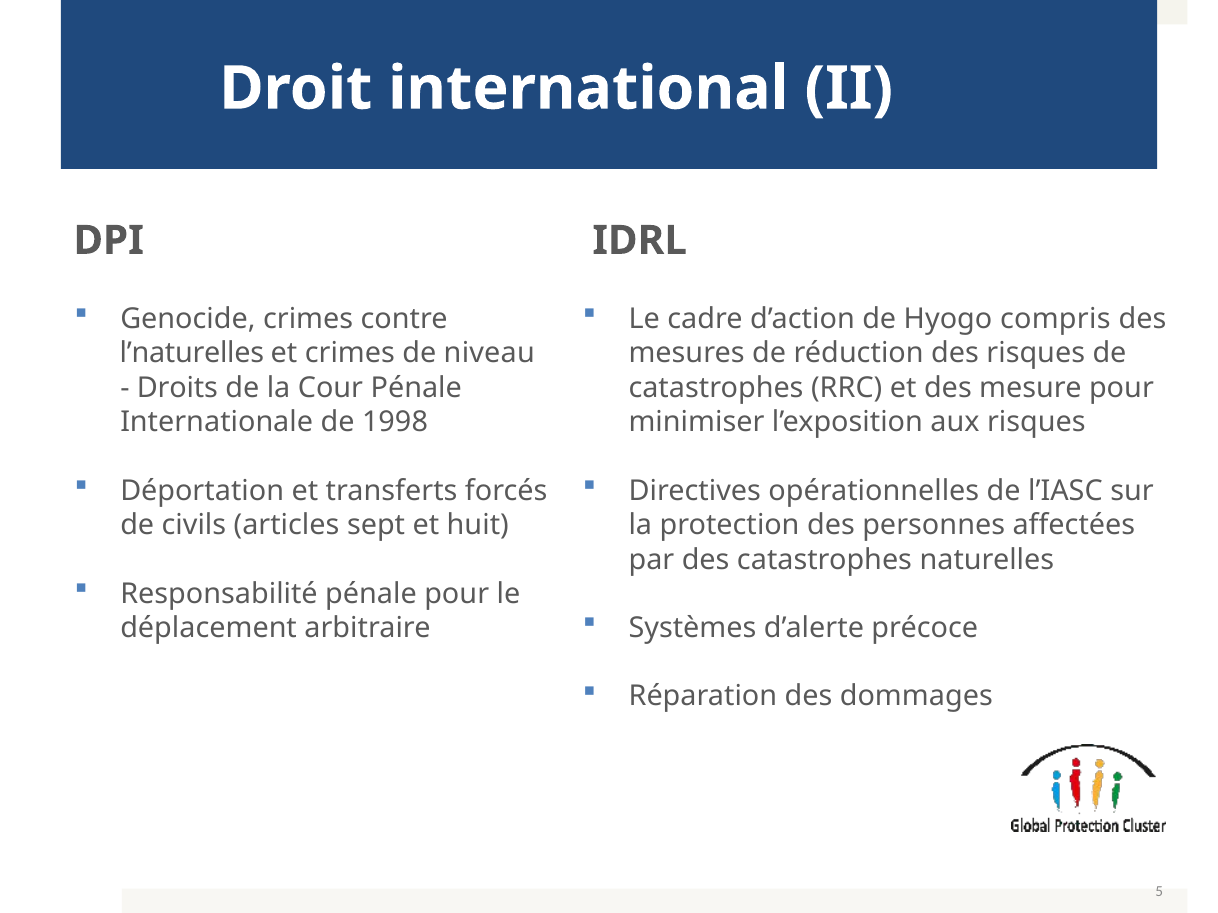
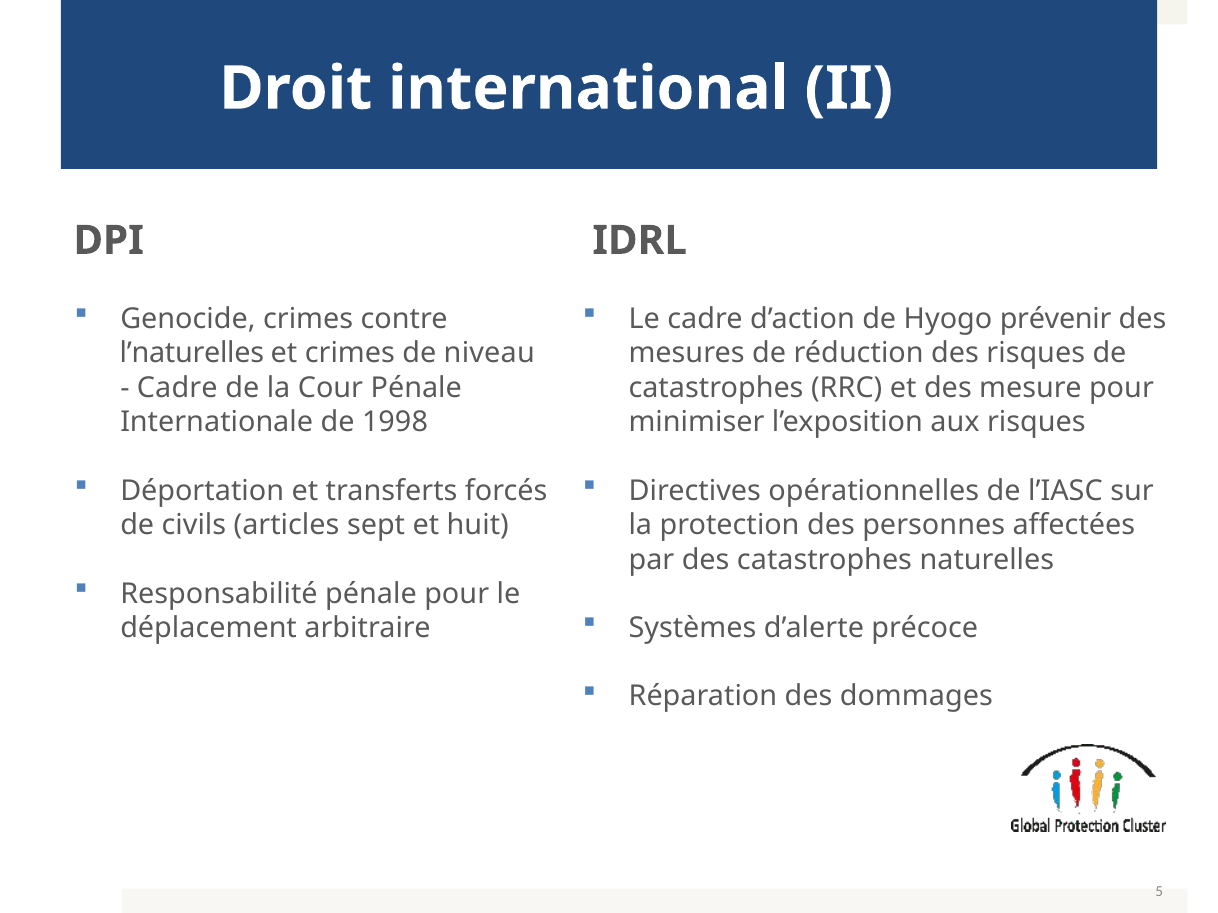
compris: compris -> prévenir
Droits at (177, 388): Droits -> Cadre
